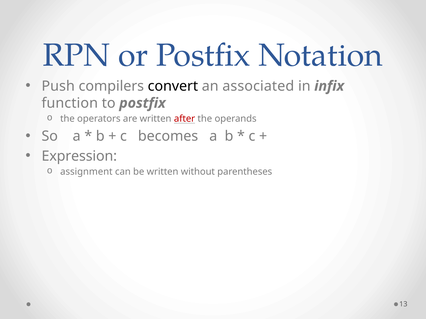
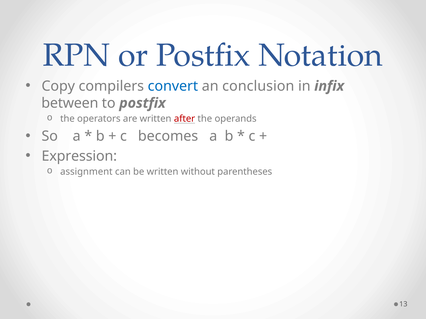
Push: Push -> Copy
convert colour: black -> blue
associated: associated -> conclusion
function: function -> between
